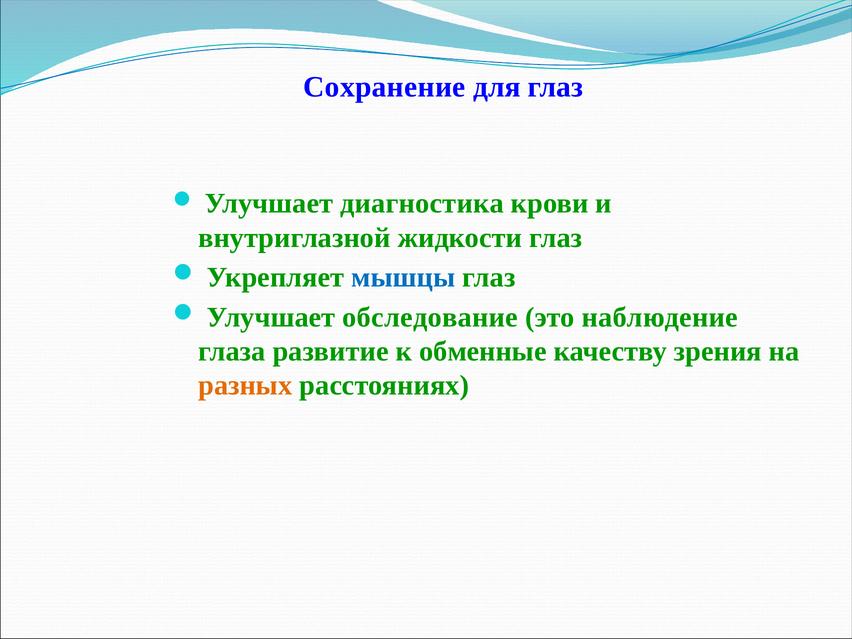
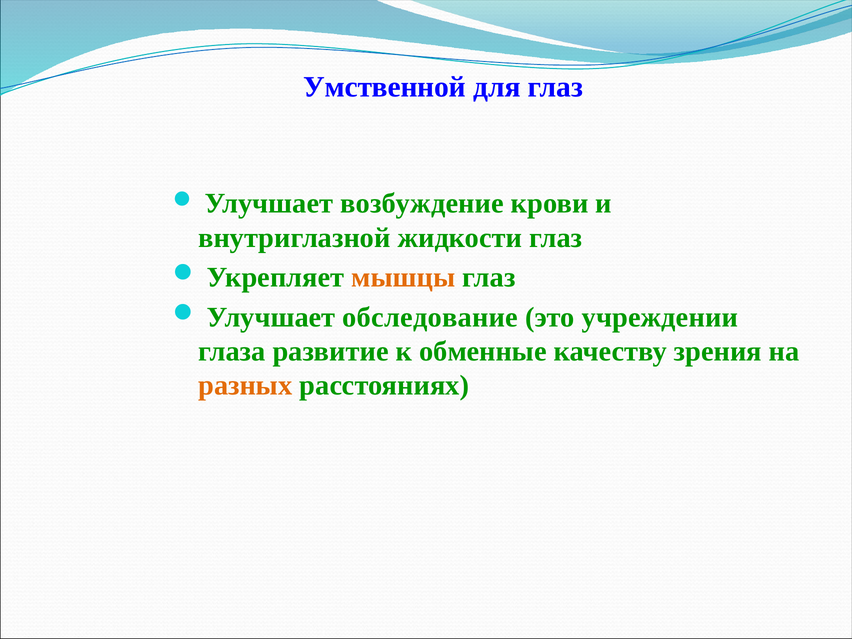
Сохранение: Сохранение -> Умственной
диагностика: диагностика -> возбуждение
мышцы colour: blue -> orange
наблюдение: наблюдение -> учреждении
